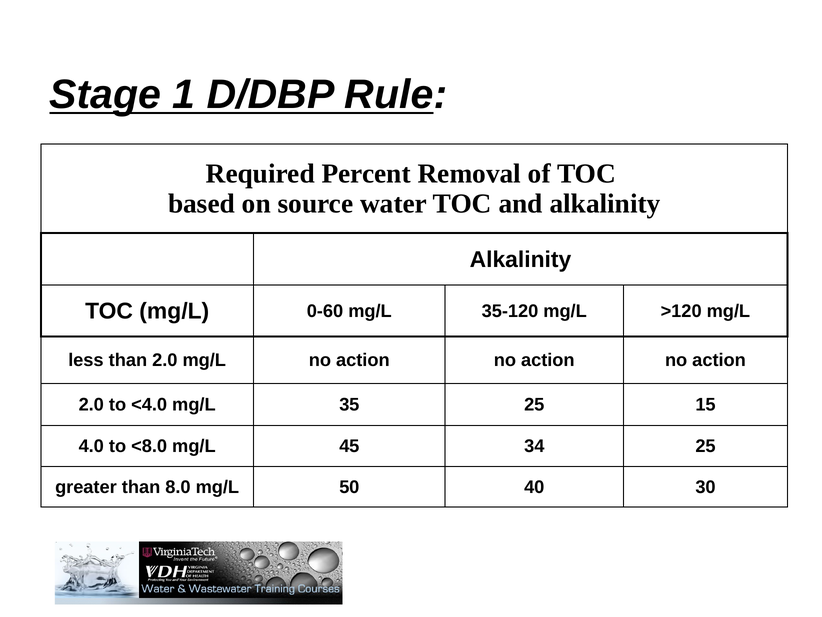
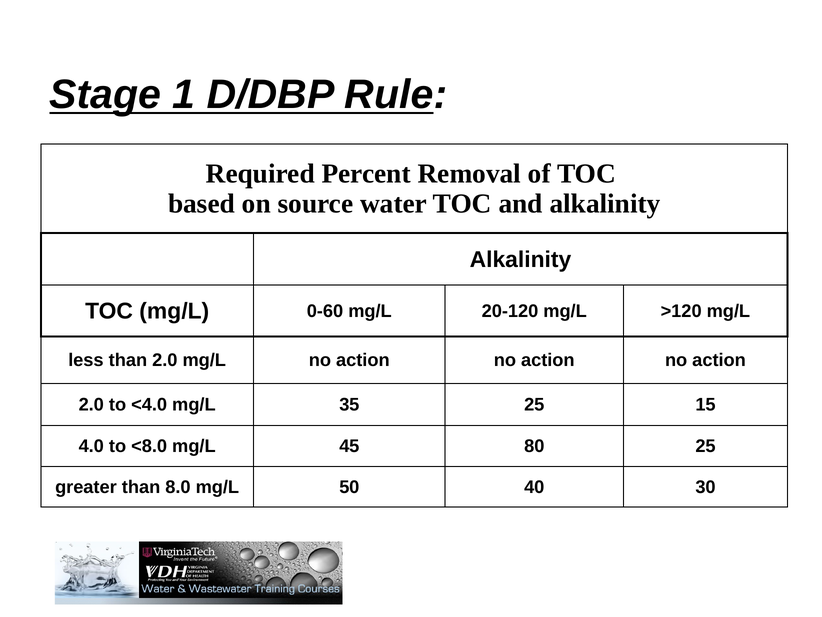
35-120: 35-120 -> 20-120
34: 34 -> 80
